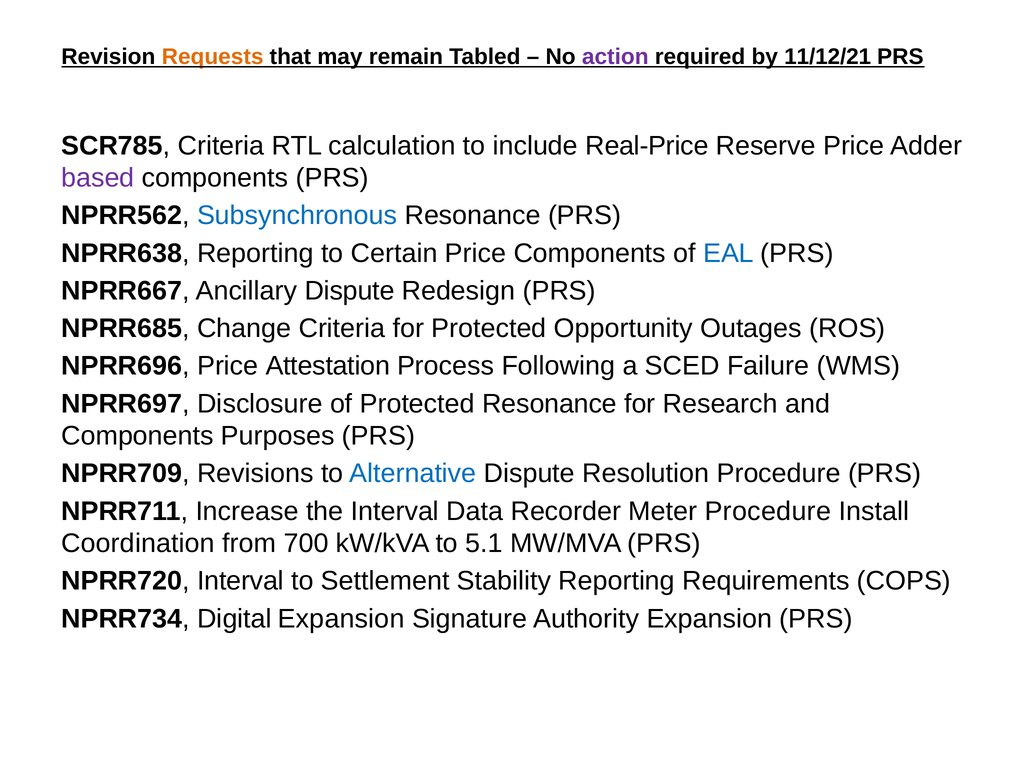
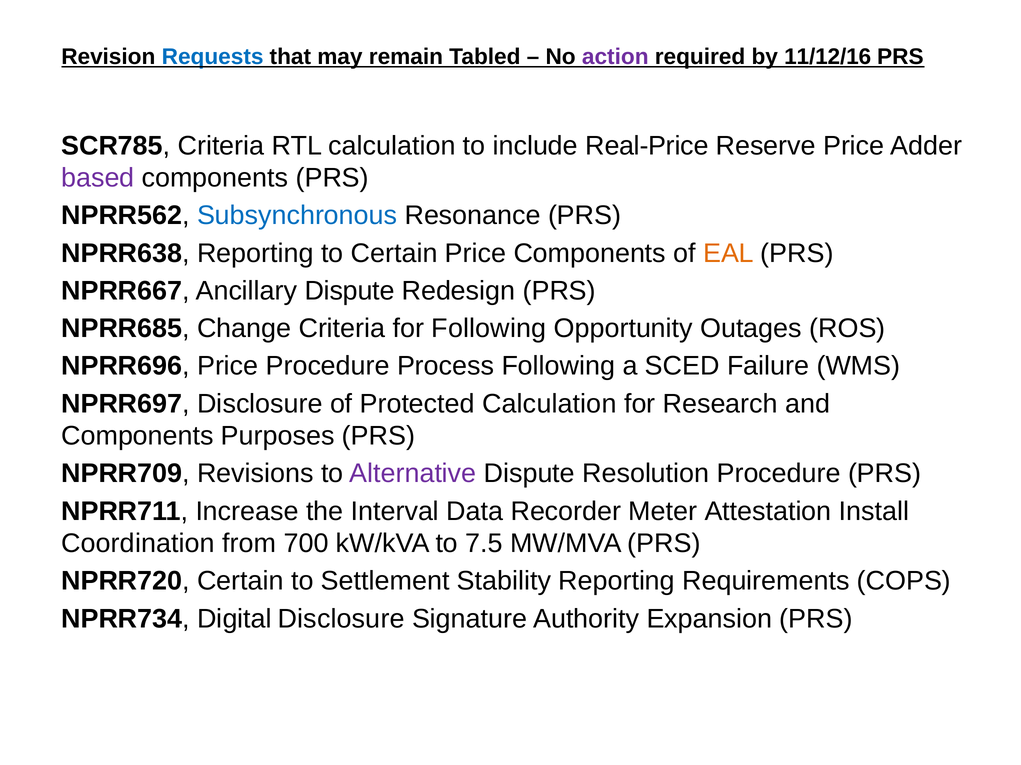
Requests colour: orange -> blue
11/12/21: 11/12/21 -> 11/12/16
EAL colour: blue -> orange
for Protected: Protected -> Following
Price Attestation: Attestation -> Procedure
Protected Resonance: Resonance -> Calculation
Alternative colour: blue -> purple
Meter Procedure: Procedure -> Attestation
5.1: 5.1 -> 7.5
NPRR720 Interval: Interval -> Certain
Digital Expansion: Expansion -> Disclosure
